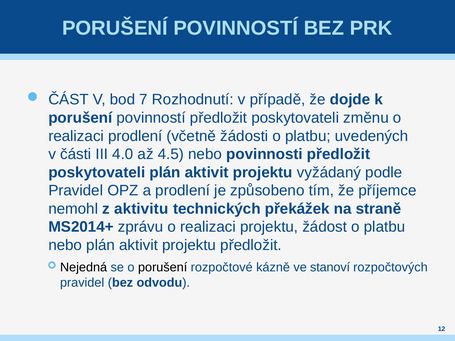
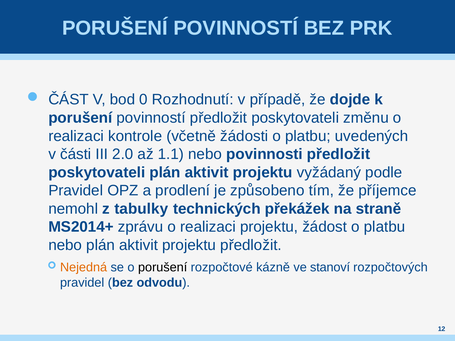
7: 7 -> 0
realizaci prodlení: prodlení -> kontrole
4.0: 4.0 -> 2.0
4.5: 4.5 -> 1.1
aktivitu: aktivitu -> tabulky
Nejedná colour: black -> orange
